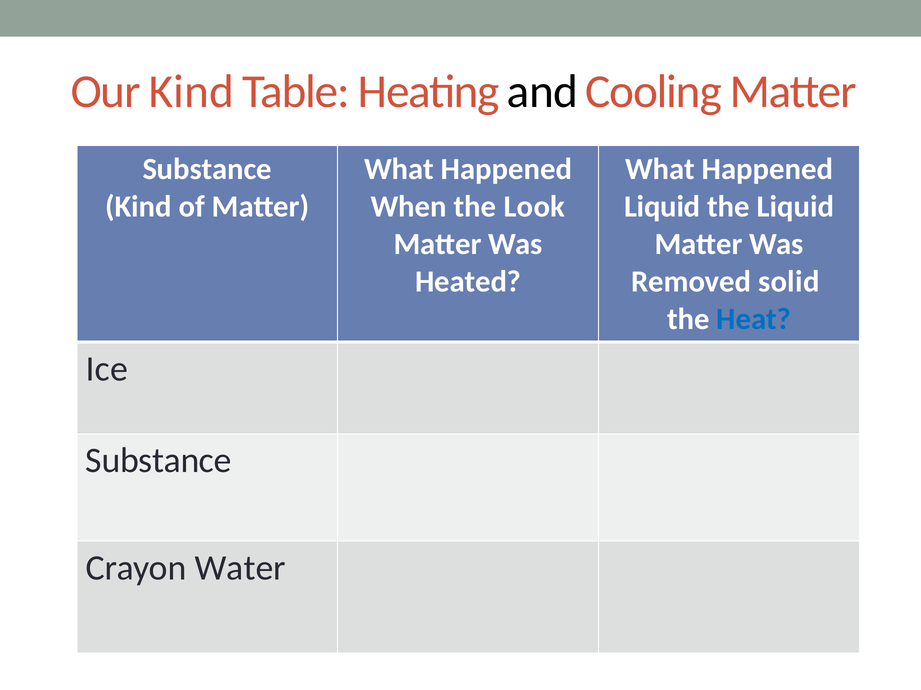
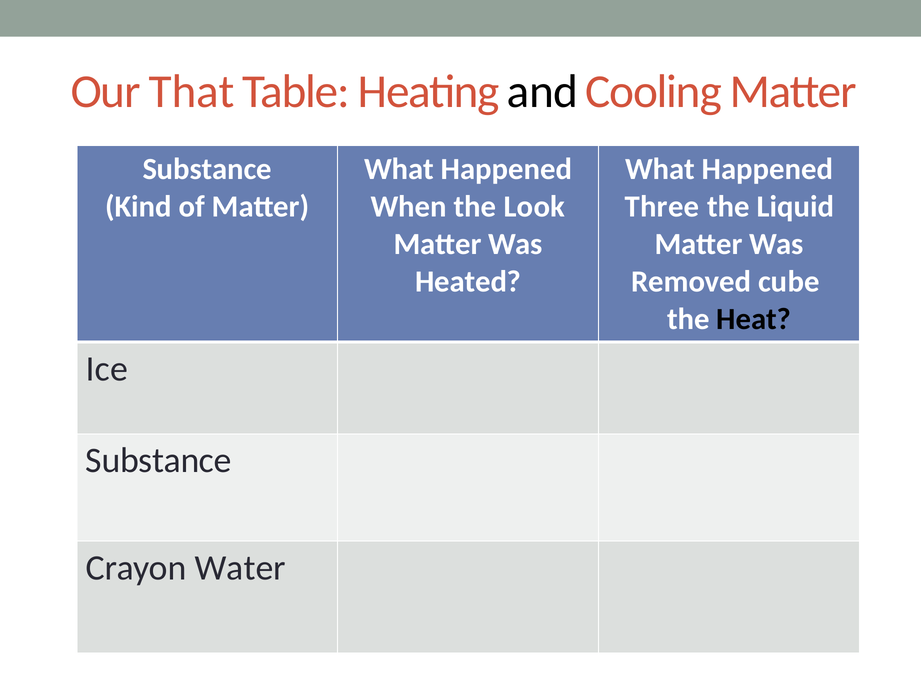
Our Kind: Kind -> That
Liquid at (662, 207): Liquid -> Three
solid: solid -> cube
Heat colour: blue -> black
